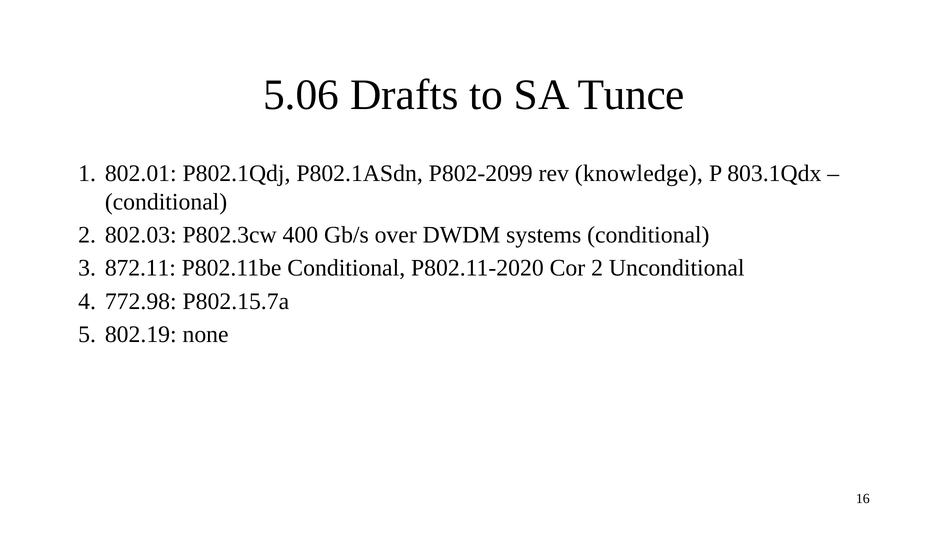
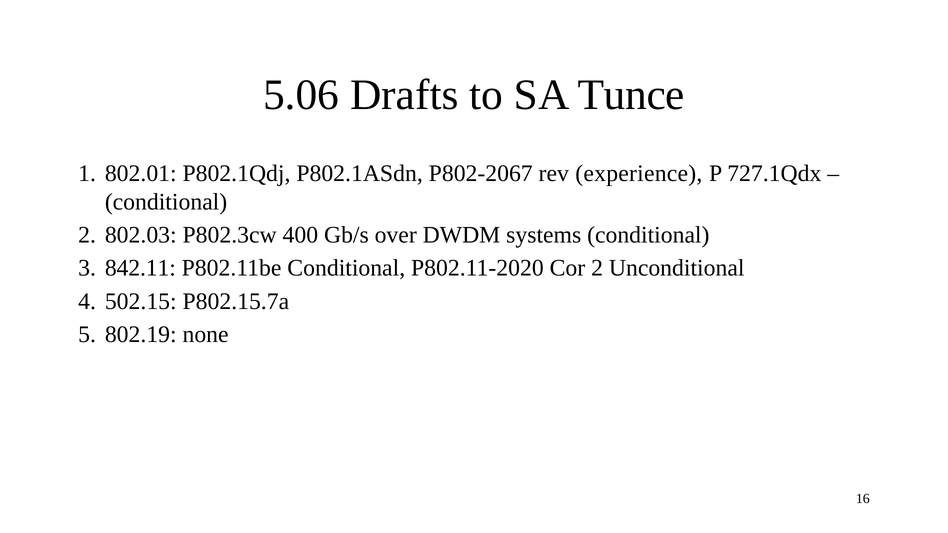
P802-2099: P802-2099 -> P802-2067
knowledge: knowledge -> experience
803.1Qdx: 803.1Qdx -> 727.1Qdx
872.11: 872.11 -> 842.11
772.98: 772.98 -> 502.15
